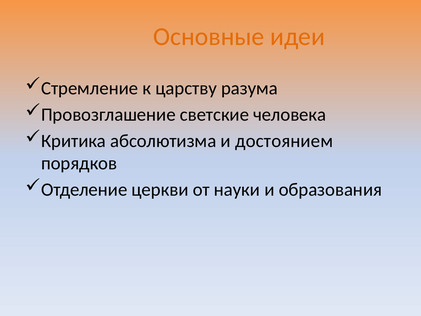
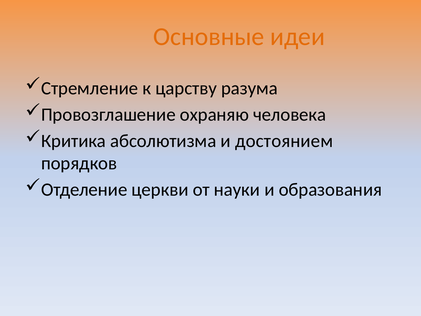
светские: светские -> охраняю
